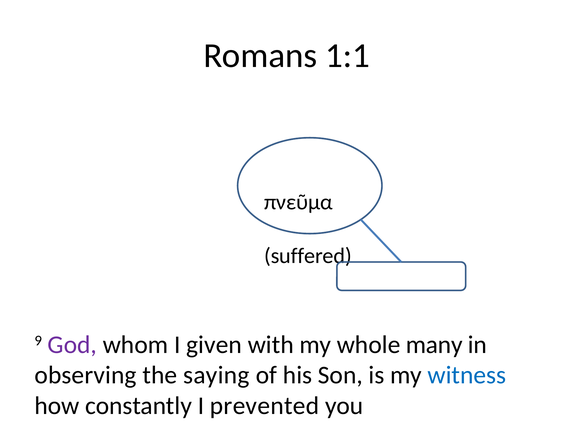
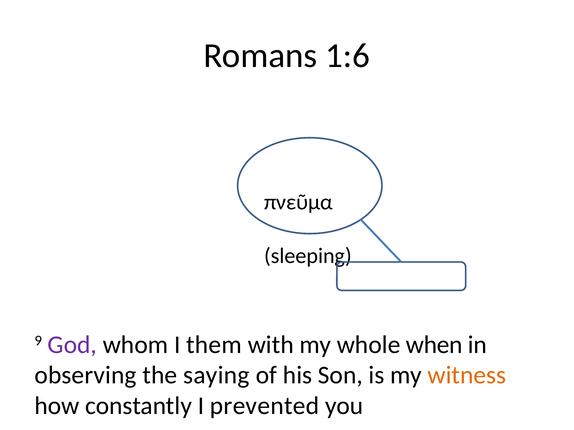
1:1: 1:1 -> 1:6
suffered: suffered -> sleeping
given: given -> them
many: many -> when
witness colour: blue -> orange
